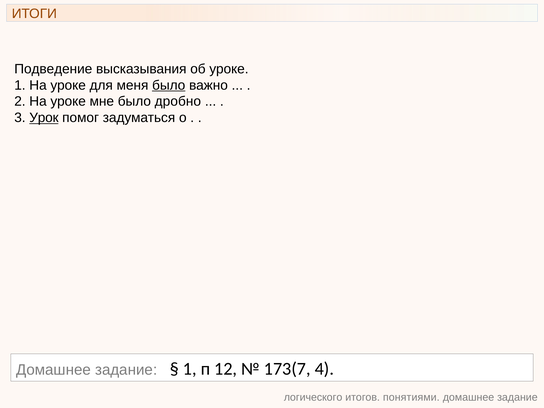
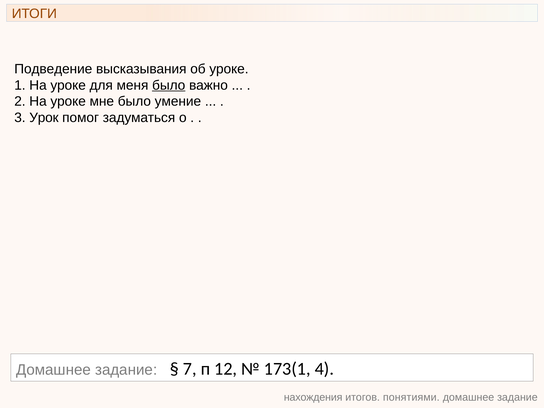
дробно: дробно -> умение
Урок underline: present -> none
1 at (190, 369): 1 -> 7
173(7: 173(7 -> 173(1
логического: логического -> нахождения
